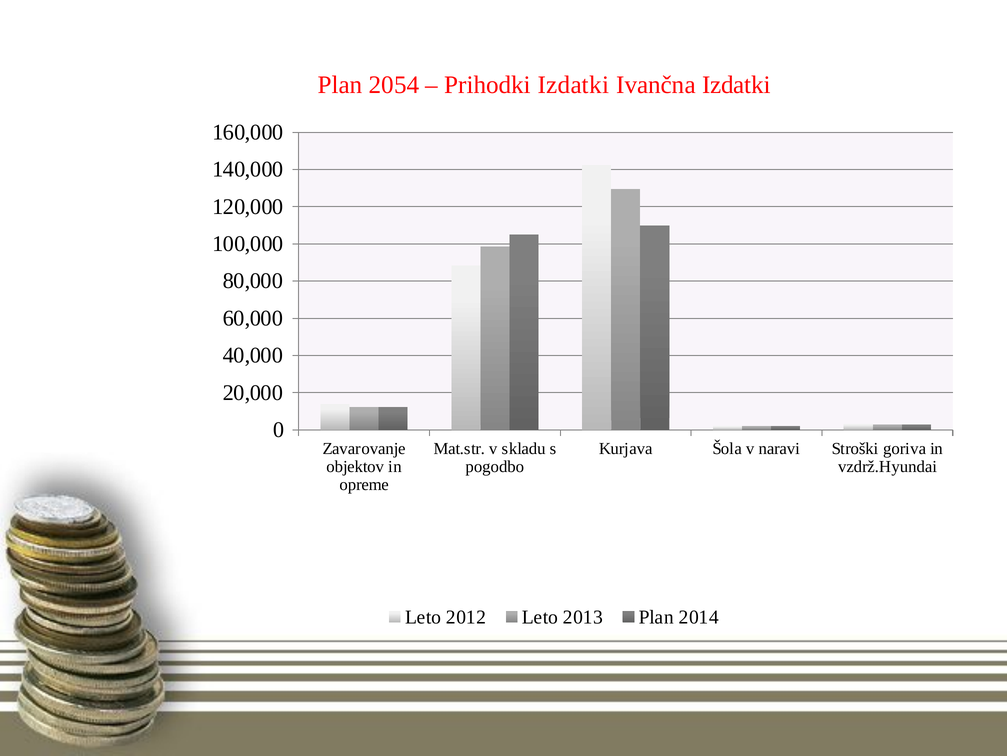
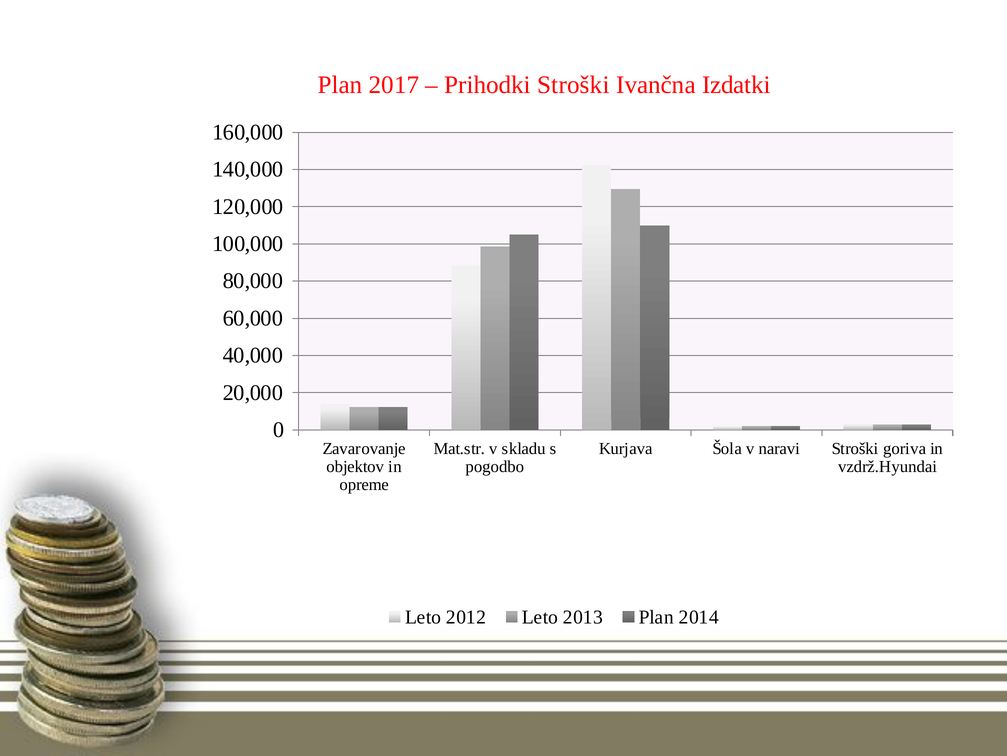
2054: 2054 -> 2017
Prihodki Izdatki: Izdatki -> Stroški
